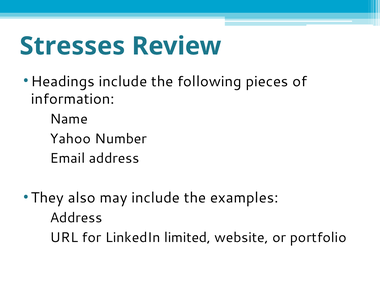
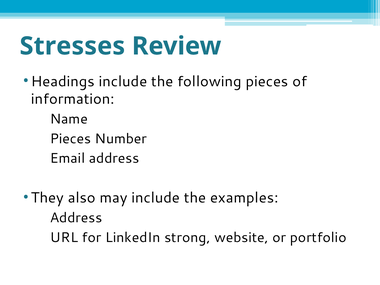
Yahoo at (70, 139): Yahoo -> Pieces
limited: limited -> strong
